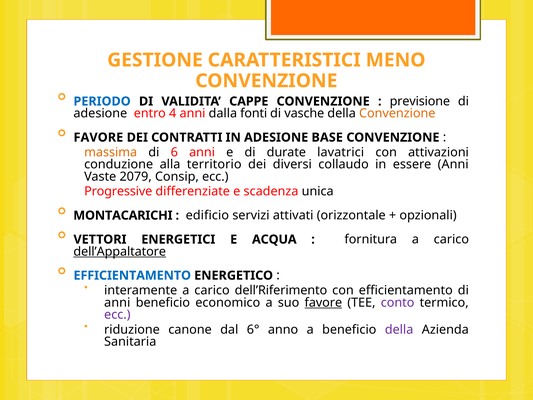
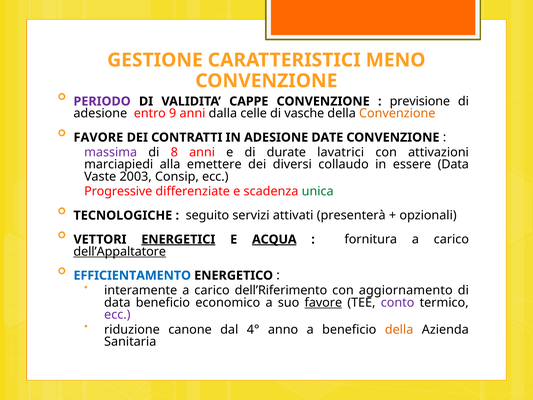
PERIODO colour: blue -> purple
4: 4 -> 9
fonti: fonti -> celle
BASE: BASE -> DATE
massima colour: orange -> purple
6: 6 -> 8
conduzione: conduzione -> marciapiedi
territorio: territorio -> emettere
essere Anni: Anni -> Data
2079: 2079 -> 2003
unica colour: black -> green
MONTACARICHI: MONTACARICHI -> TECNOLOGICHE
edificio: edificio -> seguito
orizzontale: orizzontale -> presenterà
ENERGETICI underline: none -> present
ACQUA underline: none -> present
con efficientamento: efficientamento -> aggiornamento
anni at (117, 302): anni -> data
6°: 6° -> 4°
della at (399, 329) colour: purple -> orange
